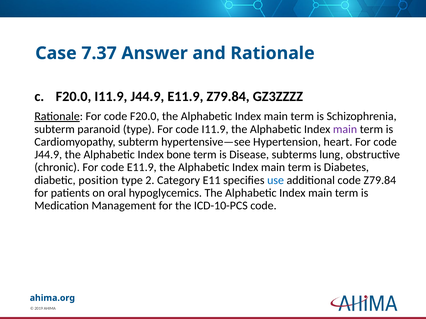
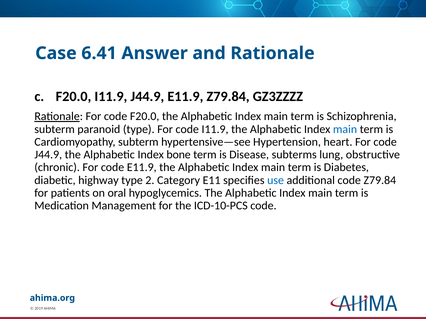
7.37: 7.37 -> 6.41
main at (345, 129) colour: purple -> blue
position: position -> highway
